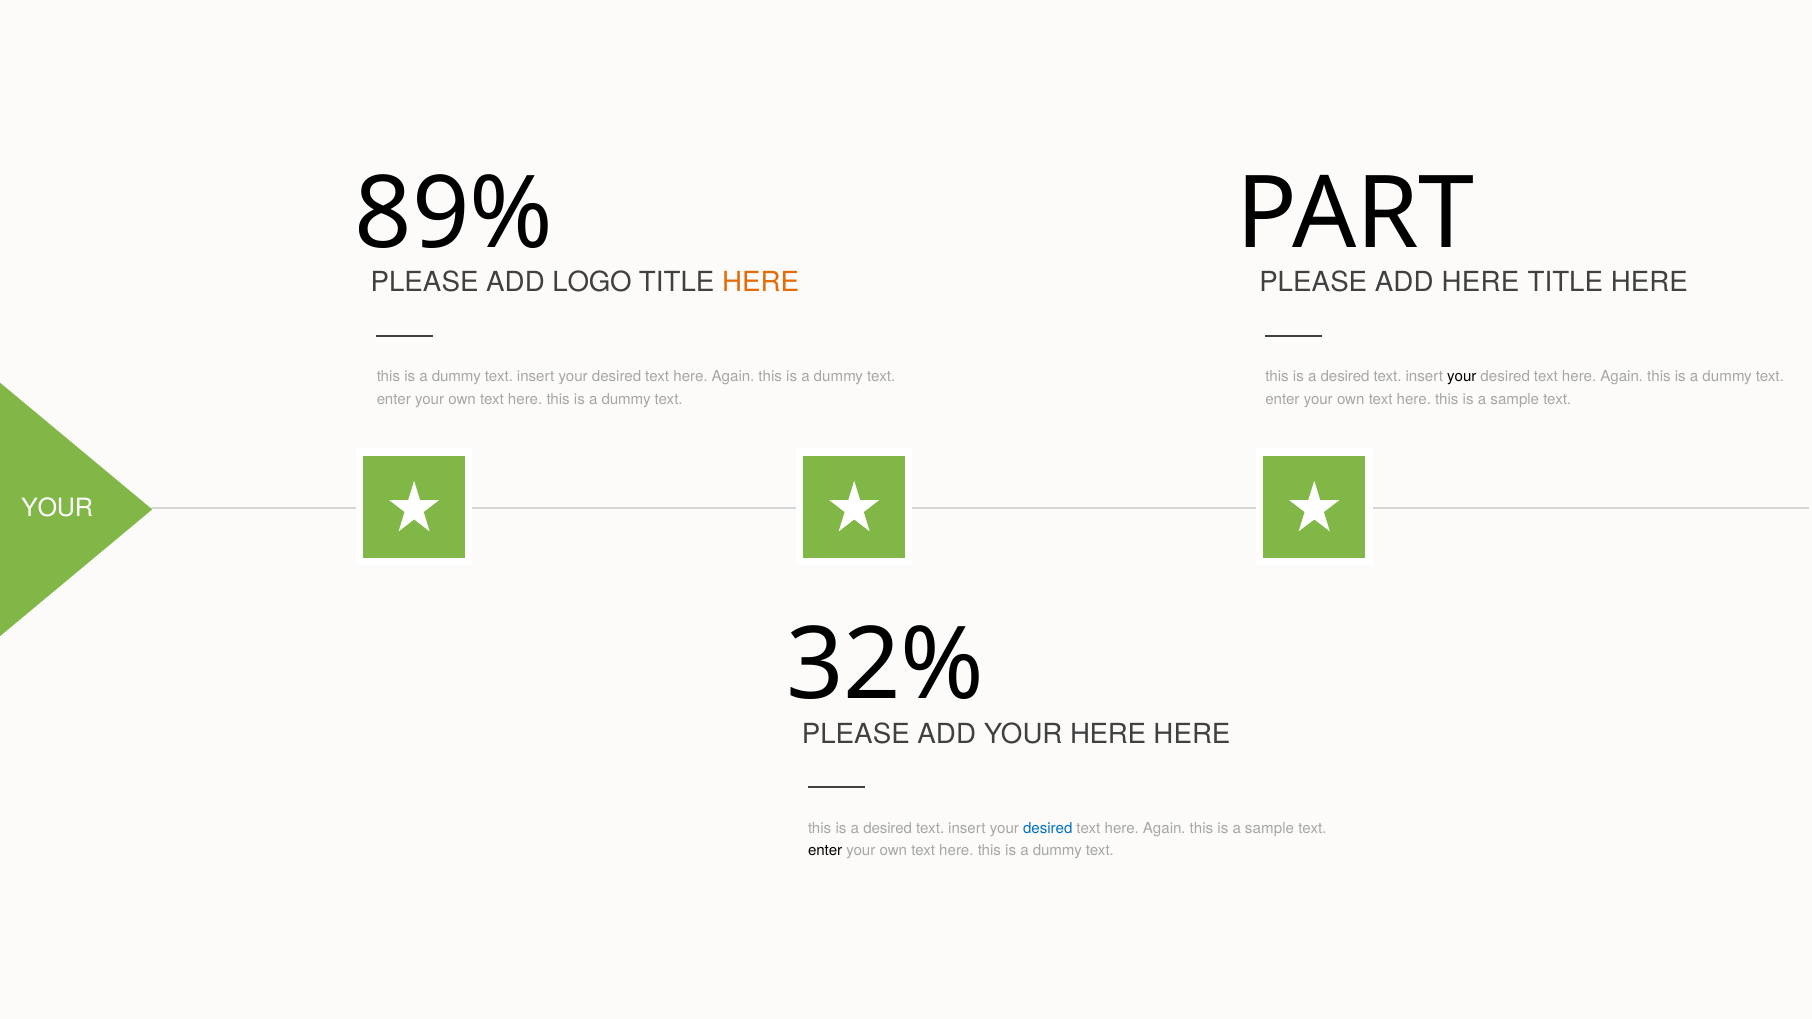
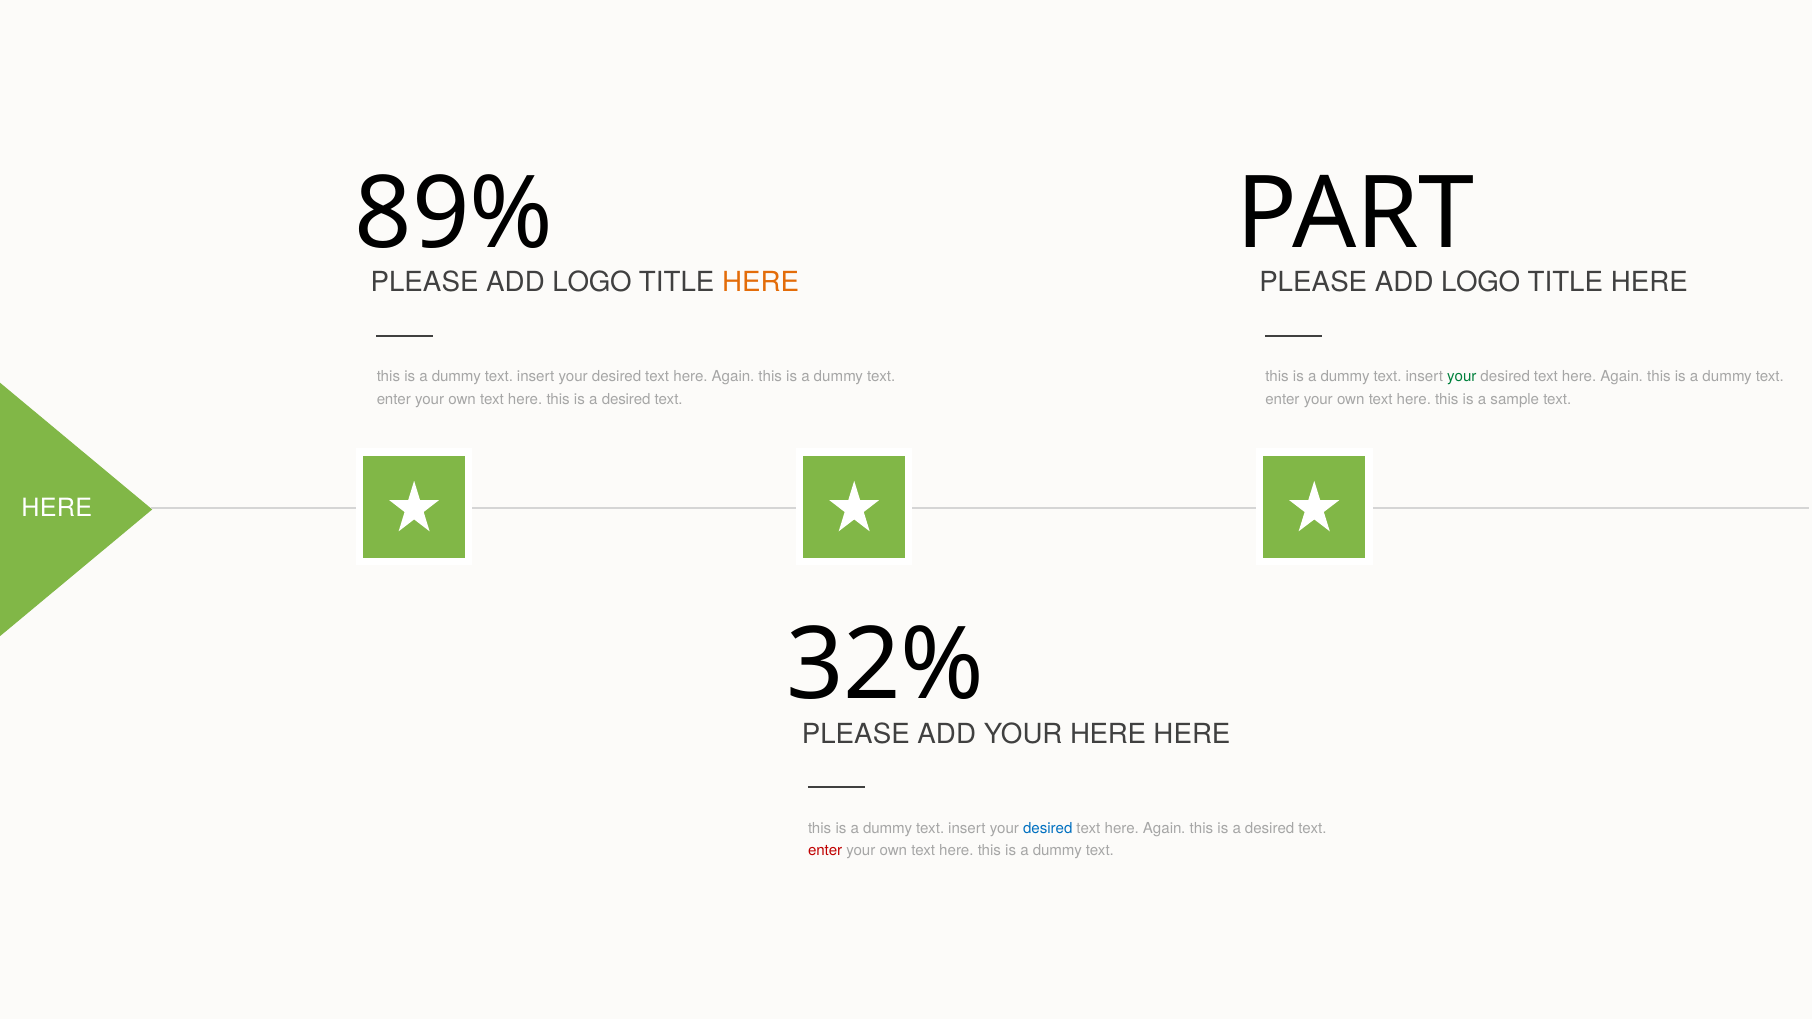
HERE at (1480, 283): HERE -> LOGO
desired at (1345, 377): desired -> dummy
your at (1462, 377) colour: black -> green
dummy at (626, 400): dummy -> desired
YOUR at (57, 508): YOUR -> HERE
desired at (888, 828): desired -> dummy
sample at (1270, 828): sample -> desired
enter at (825, 851) colour: black -> red
